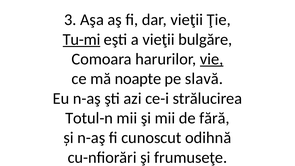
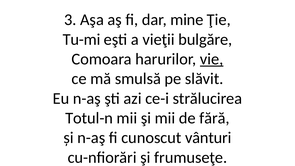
dar vieţii: vieţii -> mine
Tu-mi underline: present -> none
noapte: noapte -> smulsă
slavă: slavă -> slăvit
odihnă: odihnă -> vânturi
